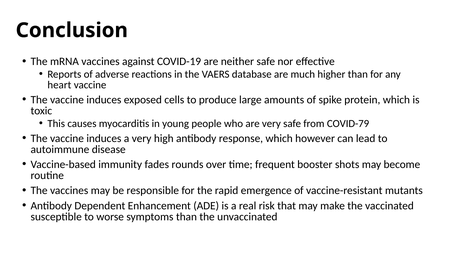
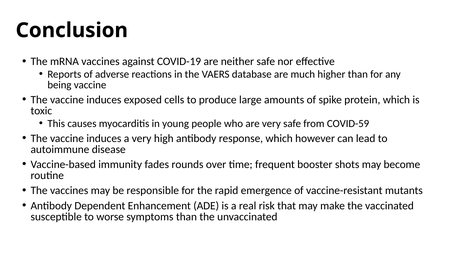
heart: heart -> being
COVID-79: COVID-79 -> COVID-59
